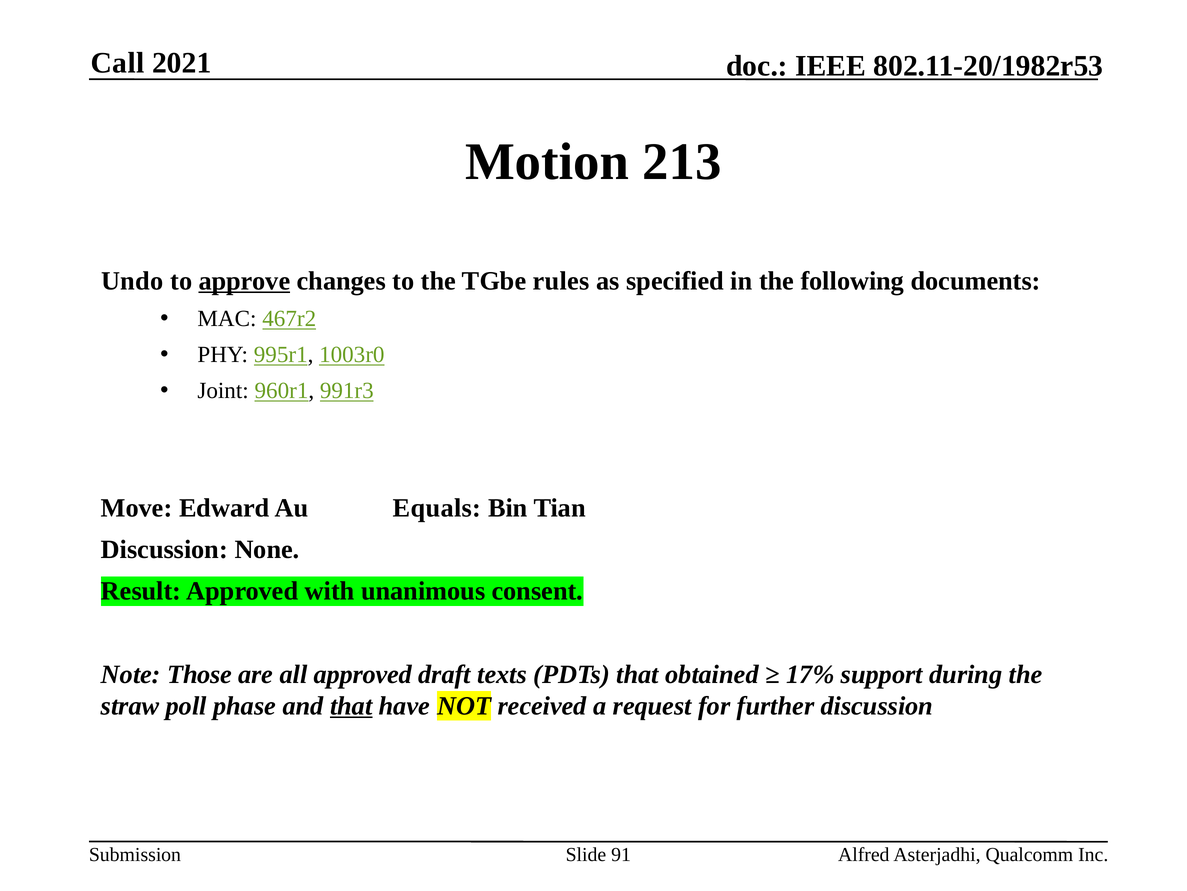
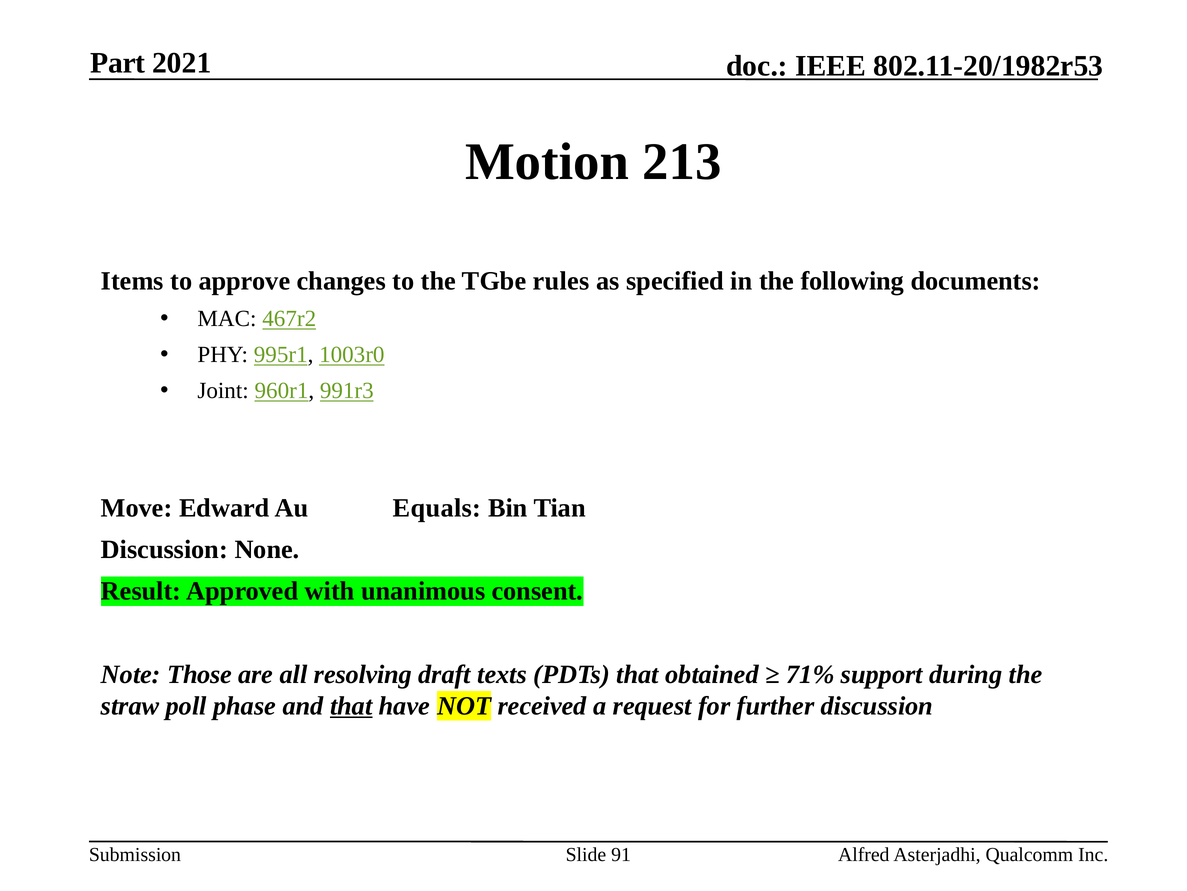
Call: Call -> Part
Undo: Undo -> Items
approve underline: present -> none
all approved: approved -> resolving
17%: 17% -> 71%
